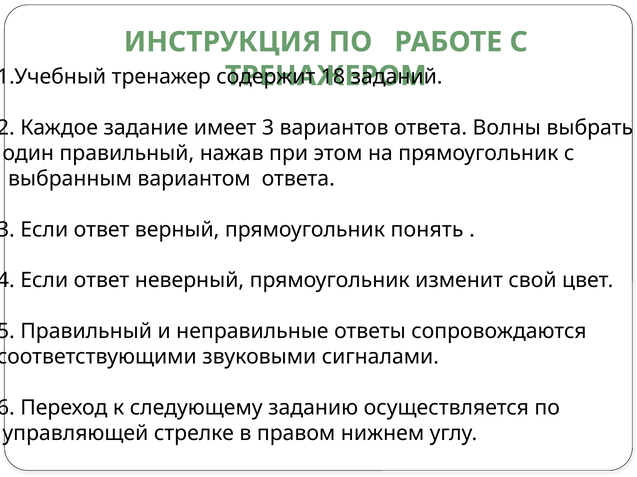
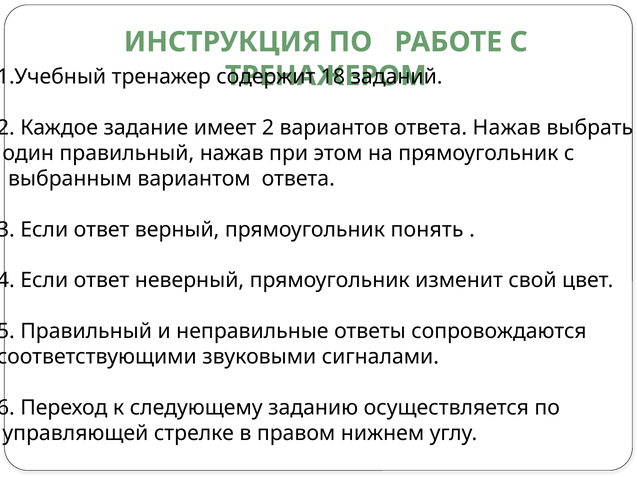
имеет 3: 3 -> 2
ответа Волны: Волны -> Нажав
